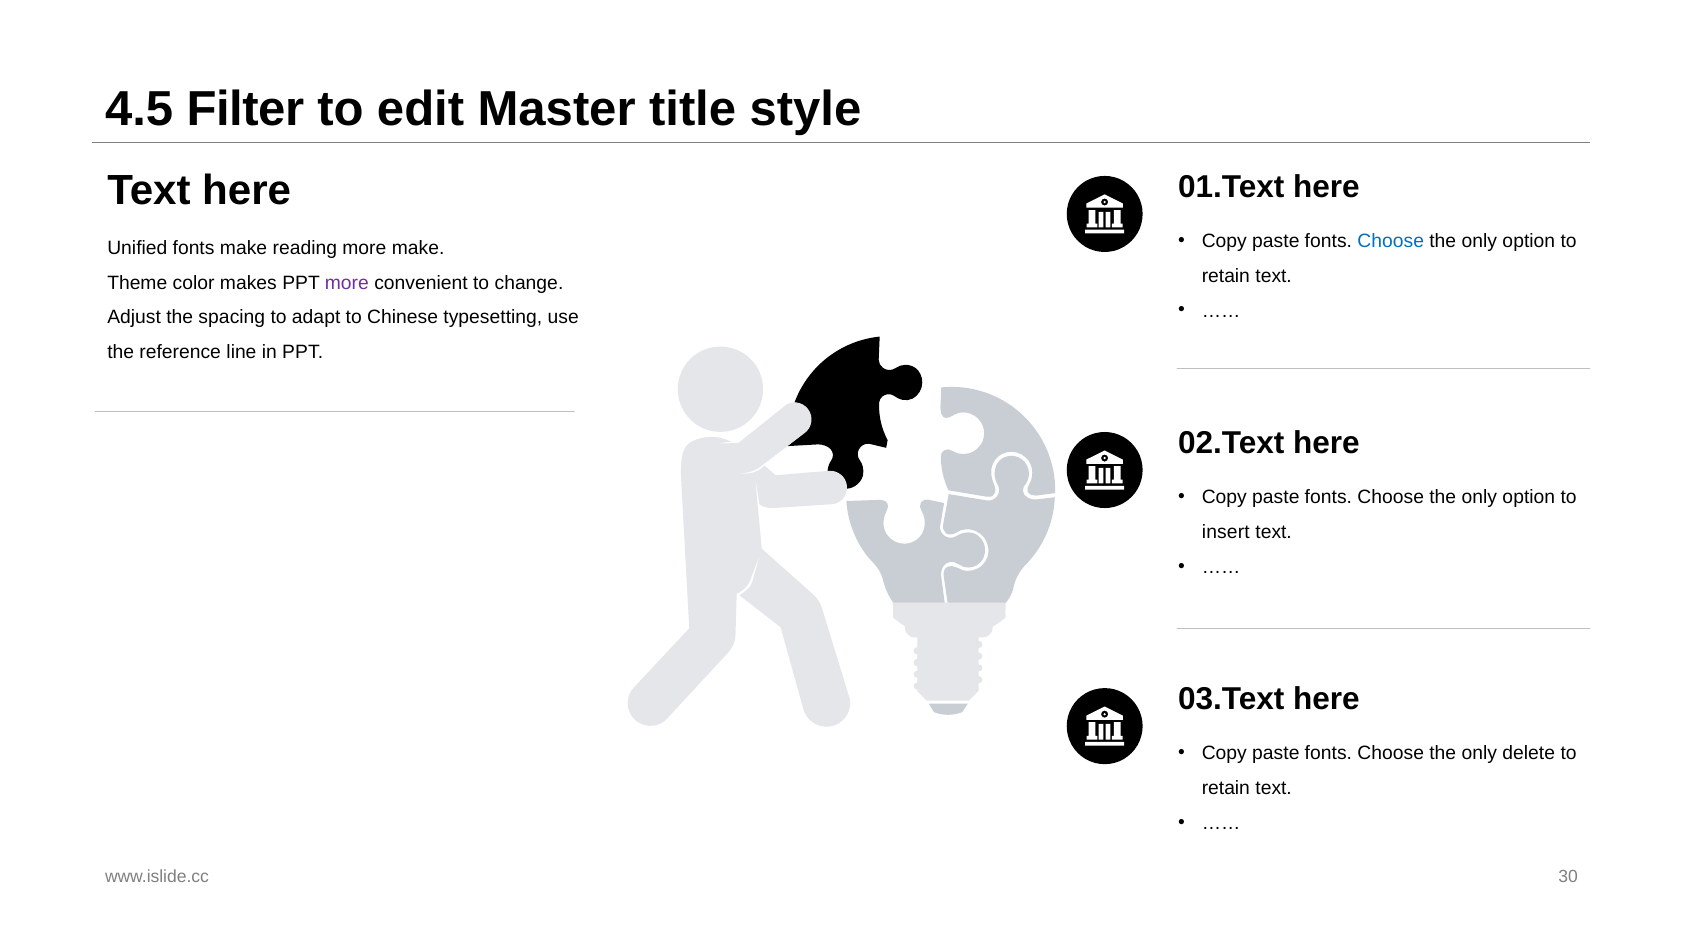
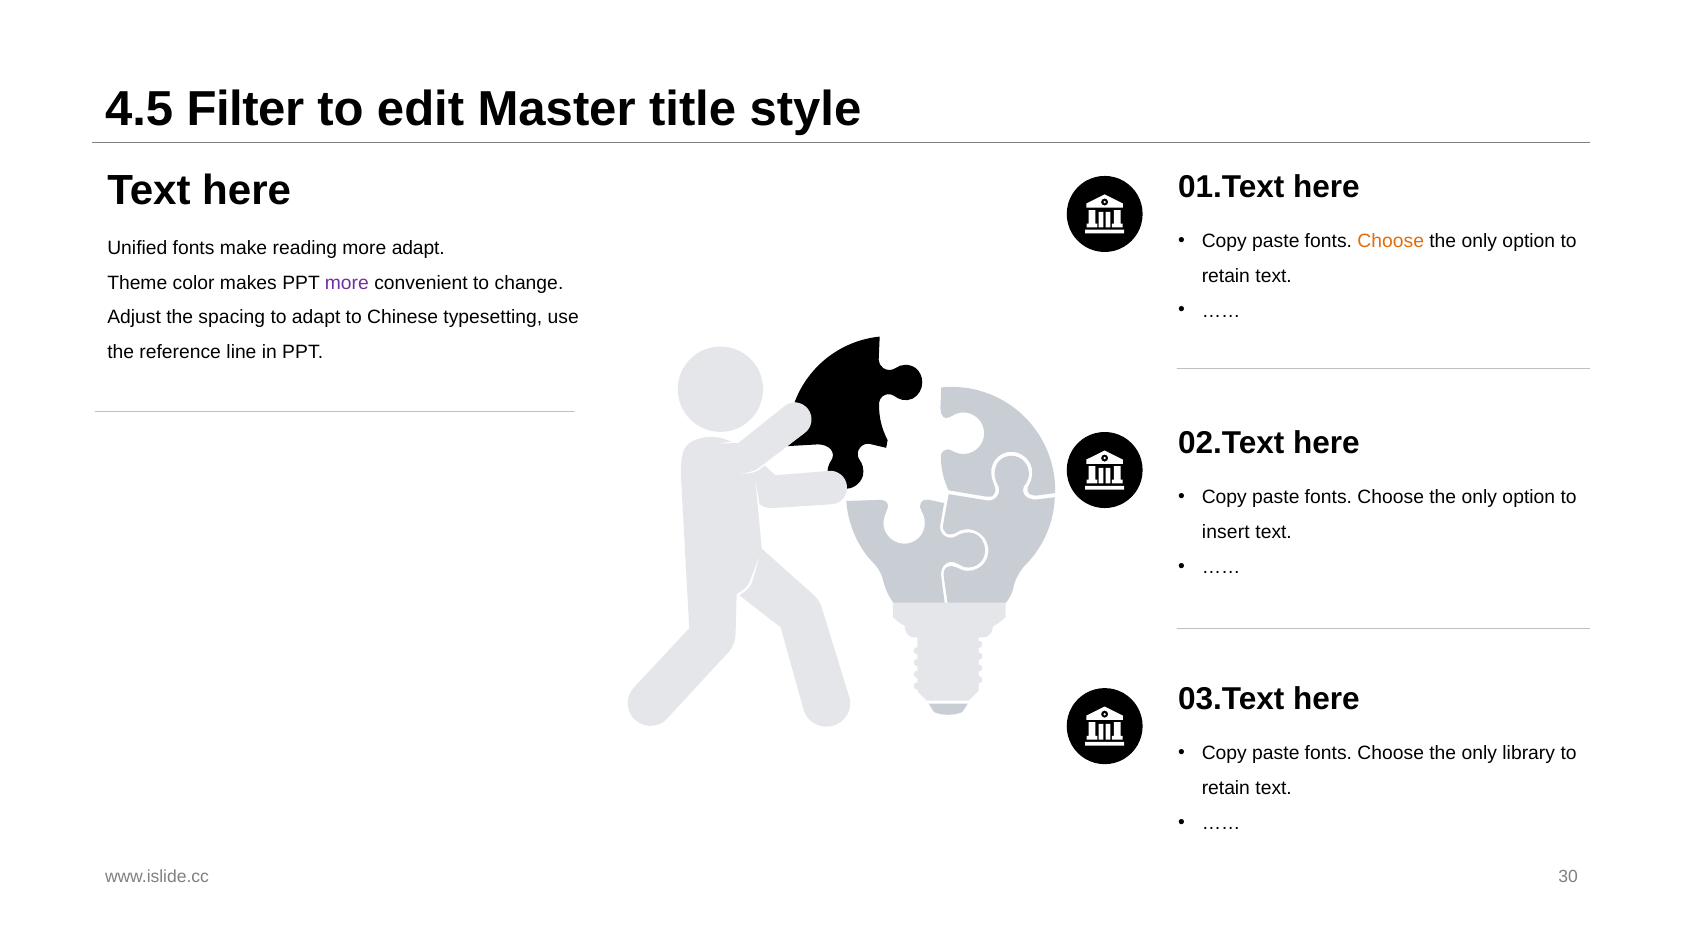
Choose at (1391, 241) colour: blue -> orange
more make: make -> adapt
delete: delete -> library
